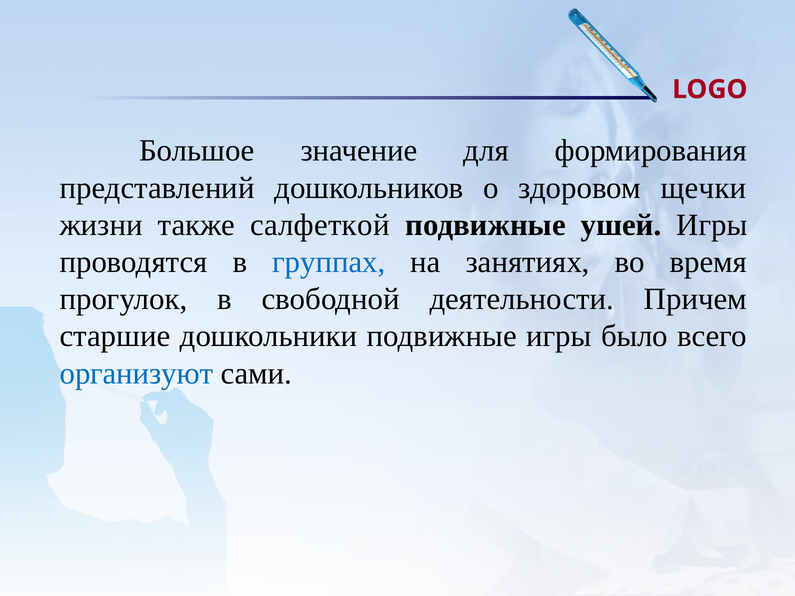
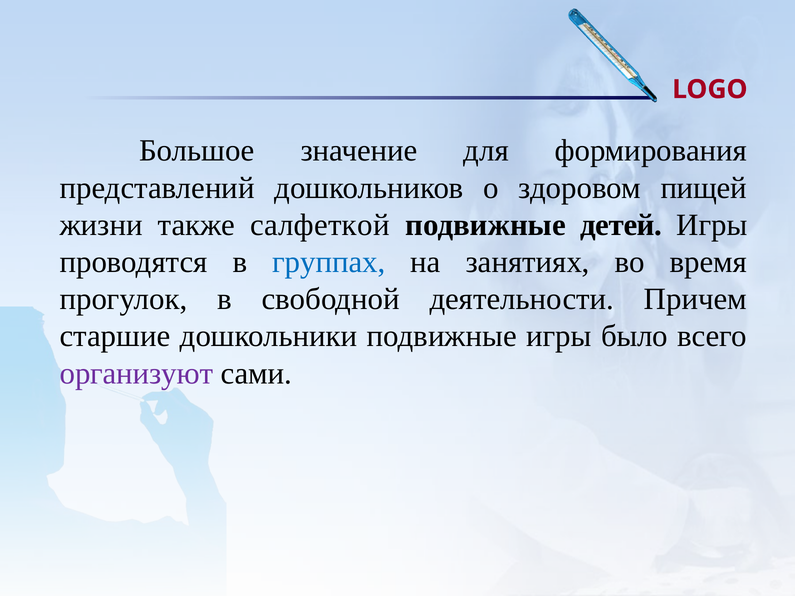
щечки: щечки -> пищей
ушей: ушей -> детей
организуют colour: blue -> purple
